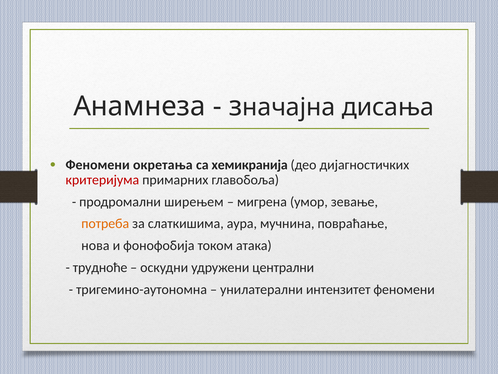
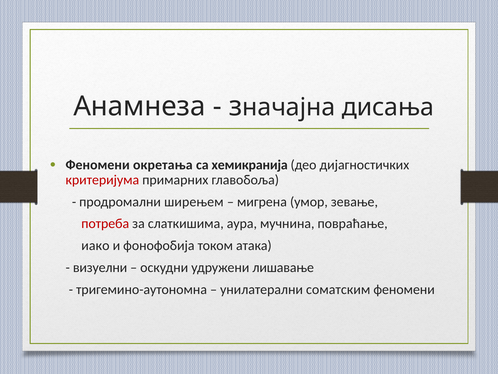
потреба colour: orange -> red
нова: нова -> иако
трудноће: трудноће -> визуелни
централни: централни -> лишaвaњe
интензитет: интензитет -> соматским
